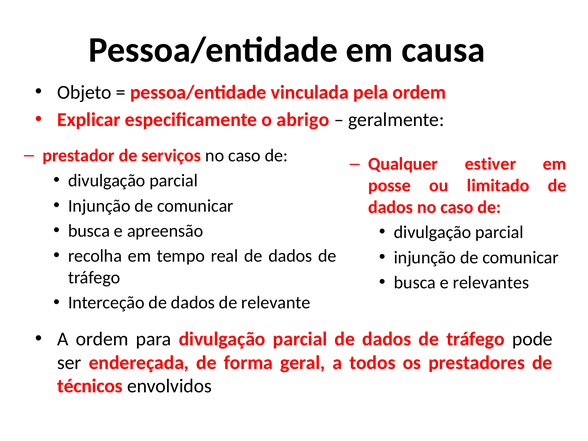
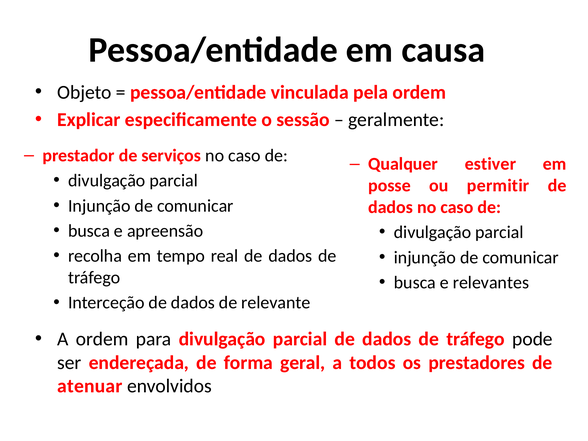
abrigo: abrigo -> sessão
limitado: limitado -> permitir
técnicos: técnicos -> atenuar
